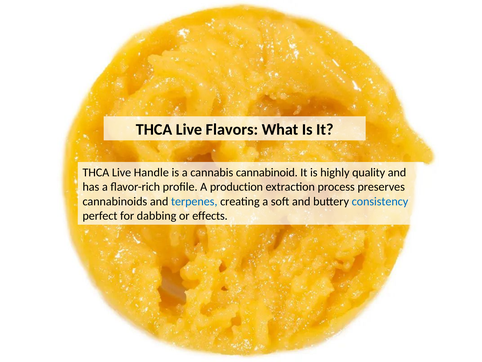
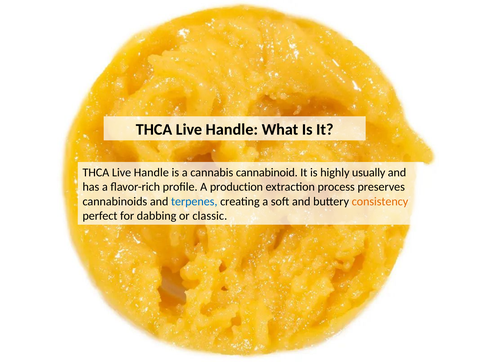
Flavors at (232, 129): Flavors -> Handle
quality: quality -> usually
consistency colour: blue -> orange
effects: effects -> classic
